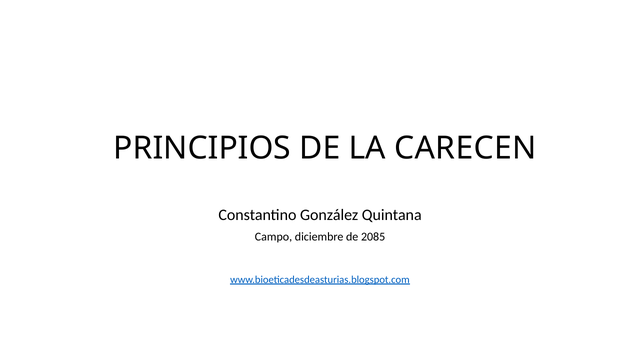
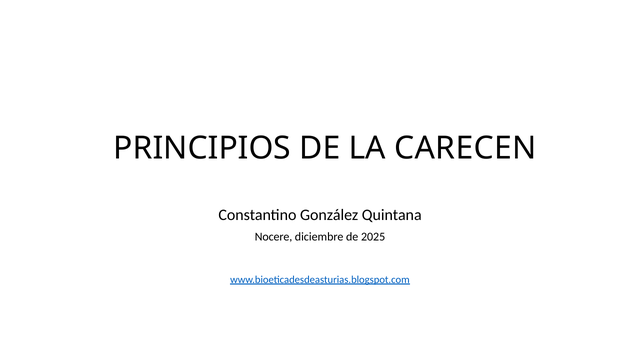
Campo: Campo -> Nocere
2085: 2085 -> 2025
